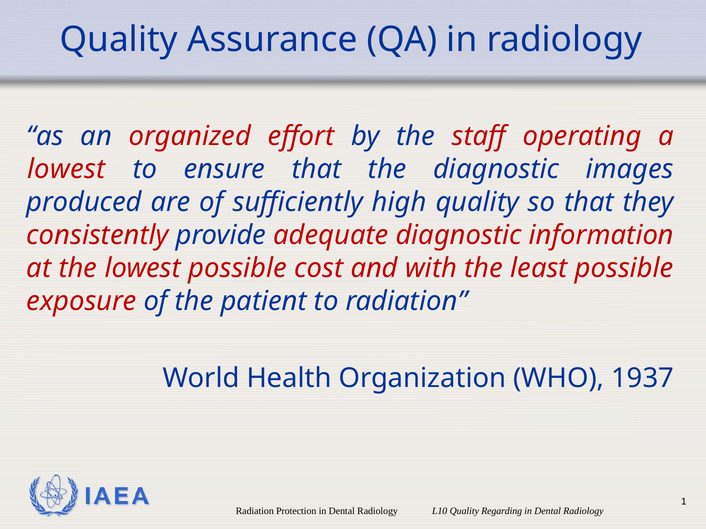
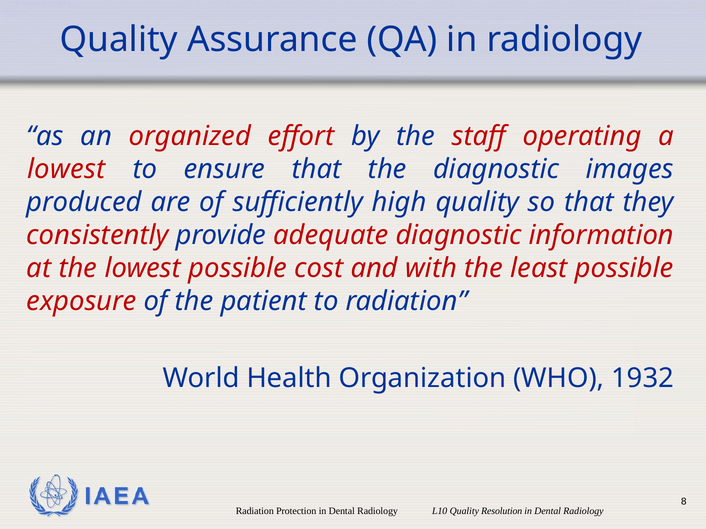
1937: 1937 -> 1932
1: 1 -> 8
Regarding: Regarding -> Resolution
